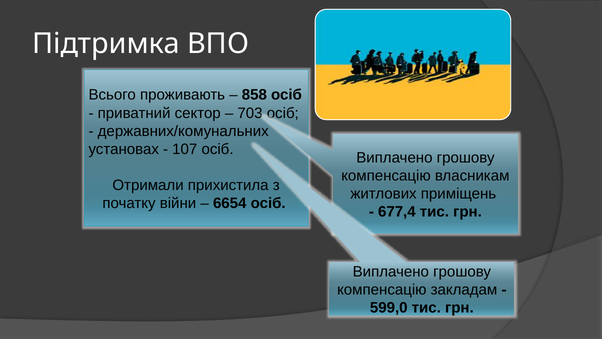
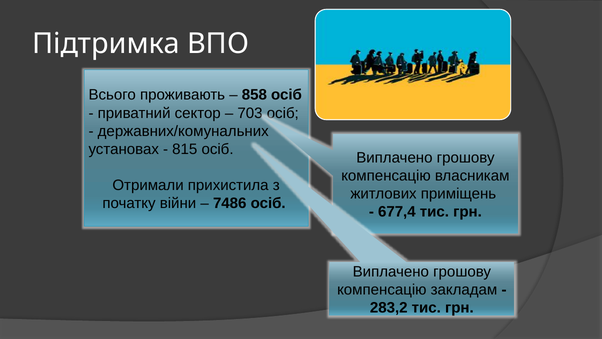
107: 107 -> 815
6654: 6654 -> 7486
599,0: 599,0 -> 283,2
